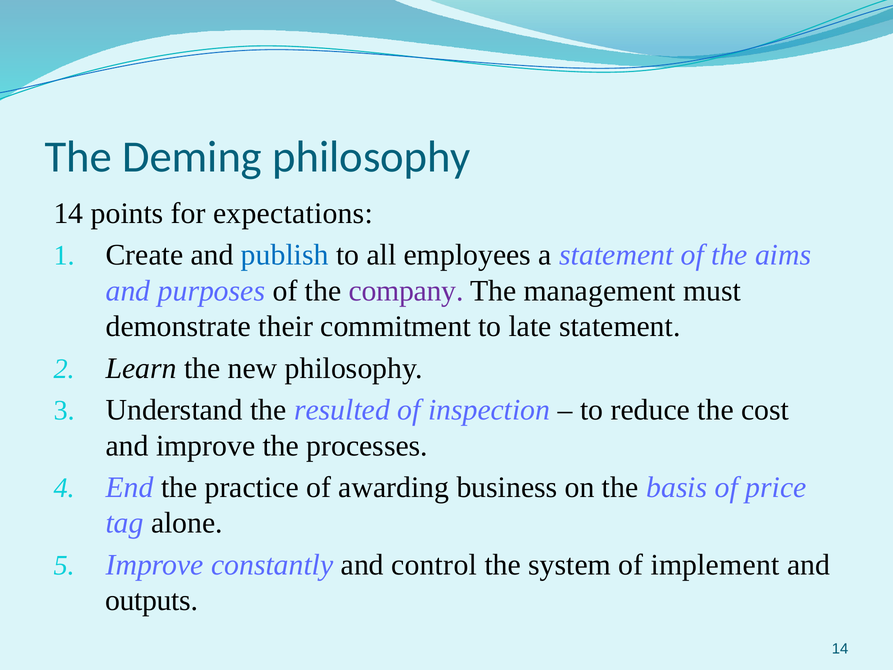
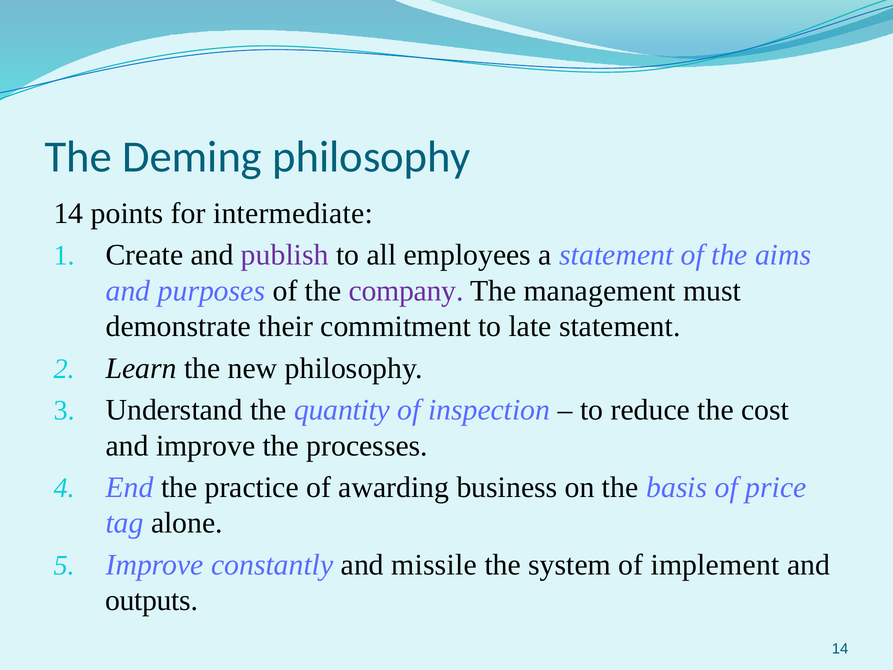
expectations: expectations -> intermediate
publish colour: blue -> purple
resulted: resulted -> quantity
control: control -> missile
